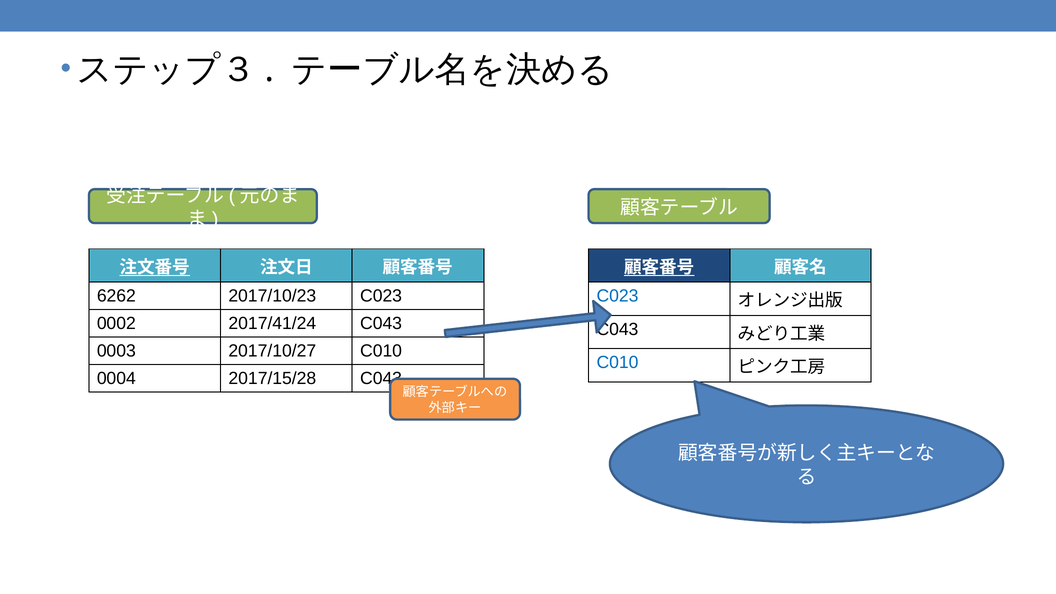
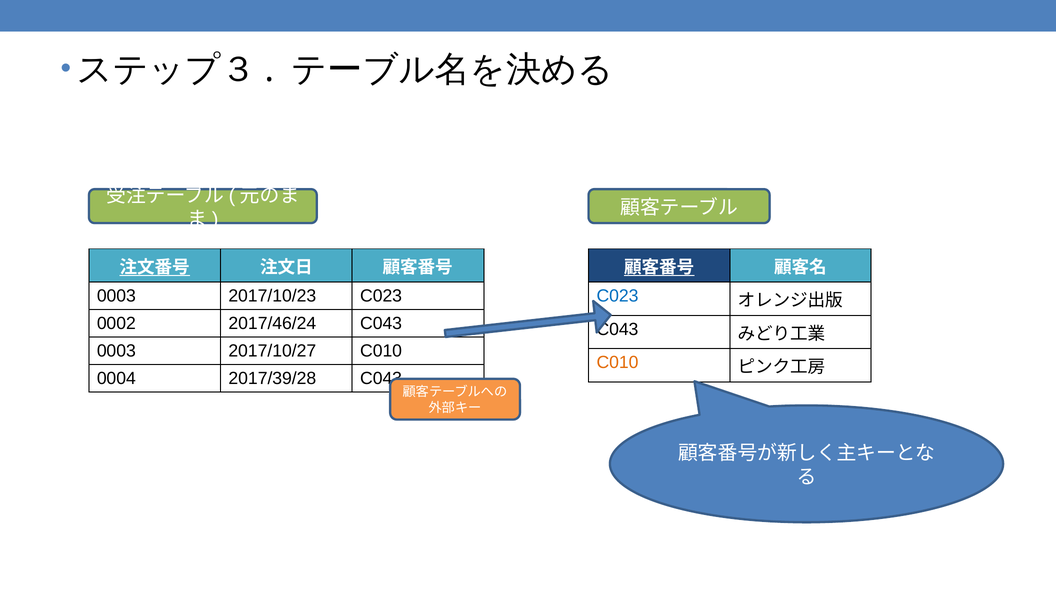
6262 at (116, 296): 6262 -> 0003
2017/41/24: 2017/41/24 -> 2017/46/24
C010 at (617, 363) colour: blue -> orange
2017/15/28: 2017/15/28 -> 2017/39/28
